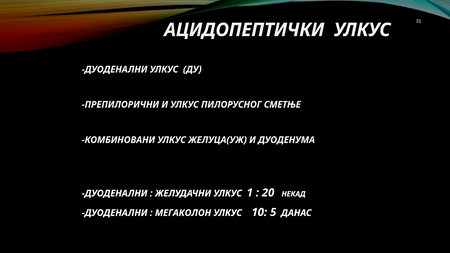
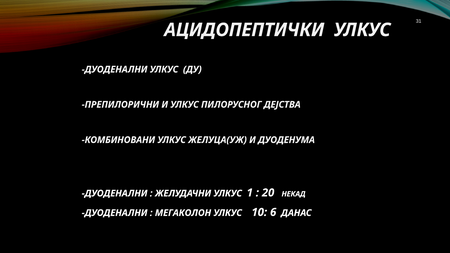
СМЕТЊЕ: СМЕТЊЕ -> ДЕЈСТВА
5: 5 -> 6
